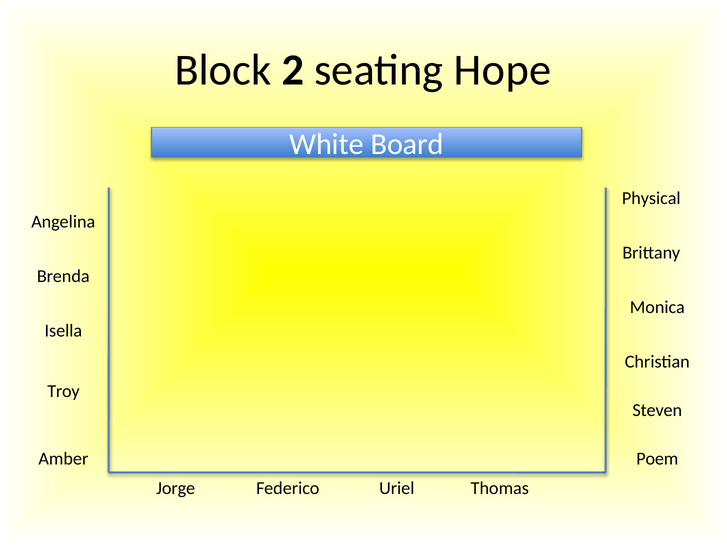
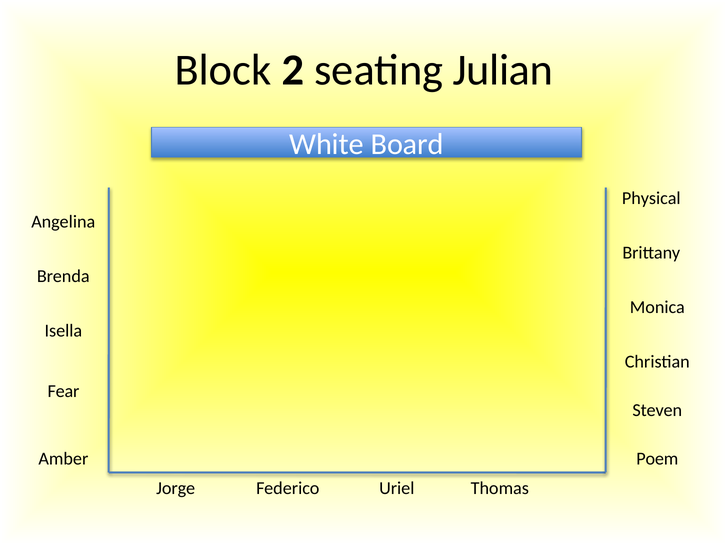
Hope: Hope -> Julian
Troy: Troy -> Fear
